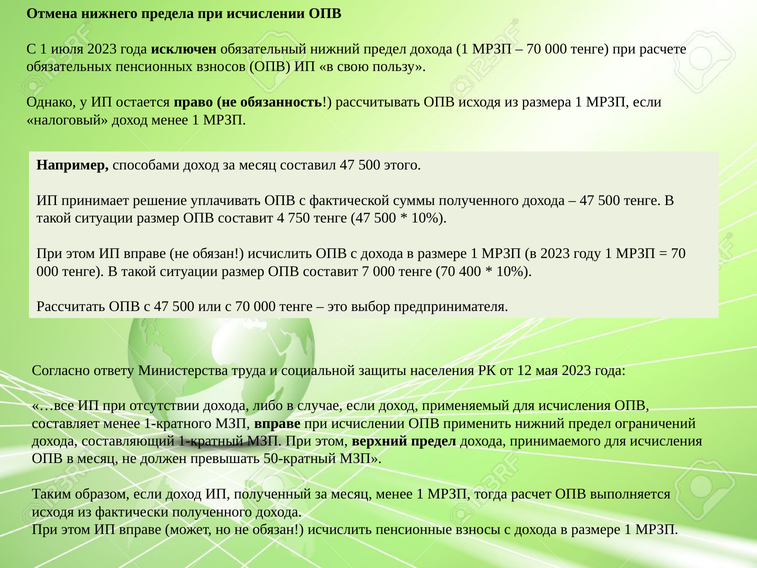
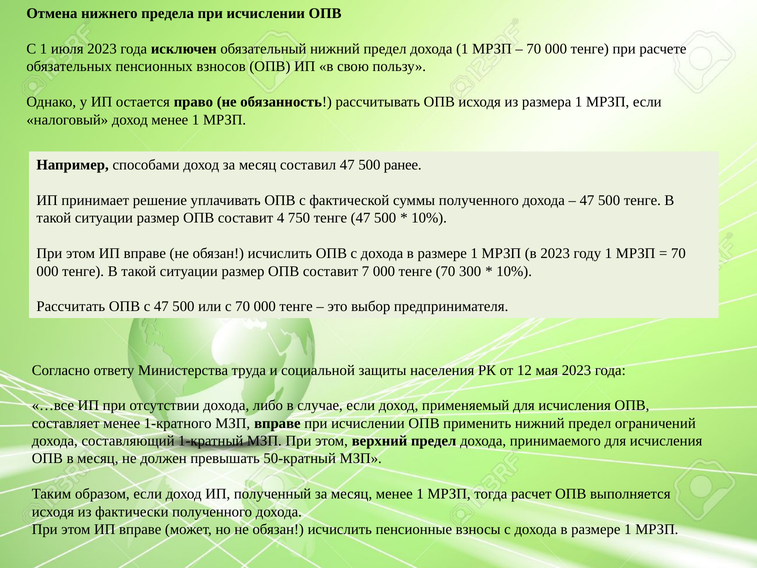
этого: этого -> ранее
400: 400 -> 300
